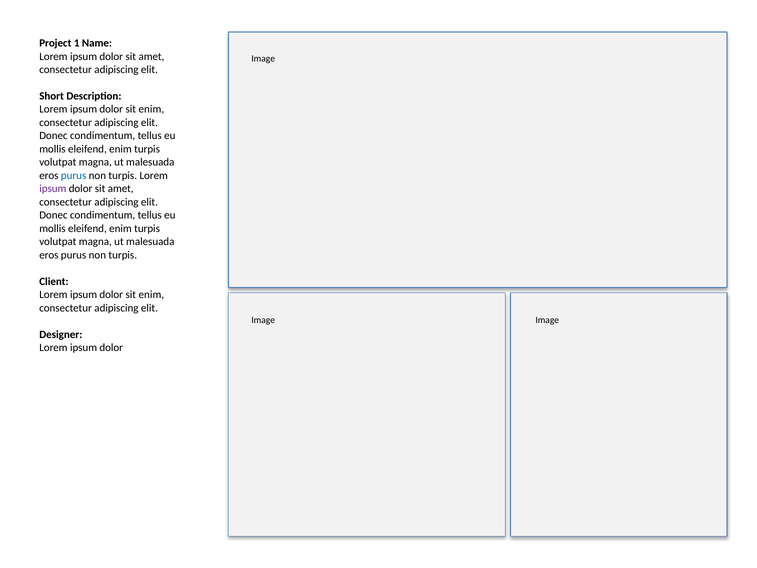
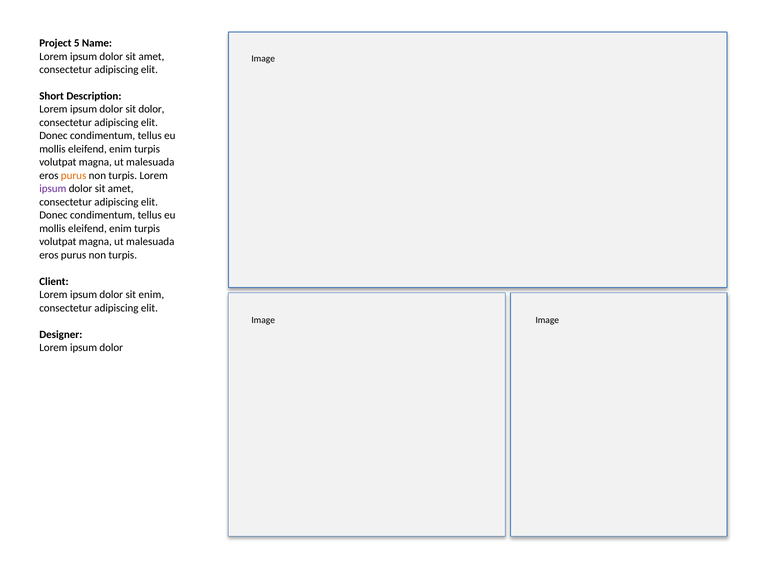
1: 1 -> 5
enim at (151, 109): enim -> dolor
purus at (74, 175) colour: blue -> orange
